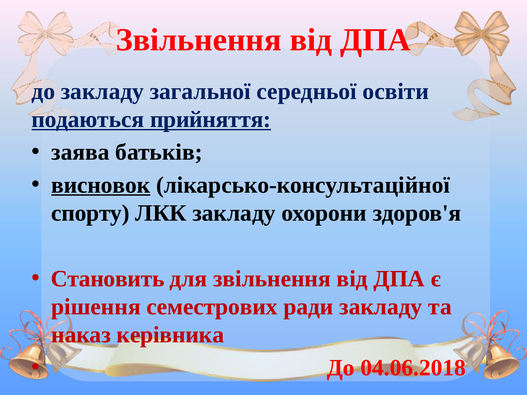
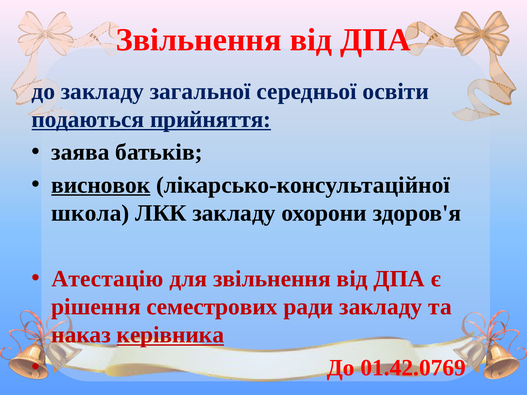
спорту: спорту -> школа
Становить: Становить -> Атестацію
керівника underline: none -> present
04.06.2018: 04.06.2018 -> 01.42.0769
